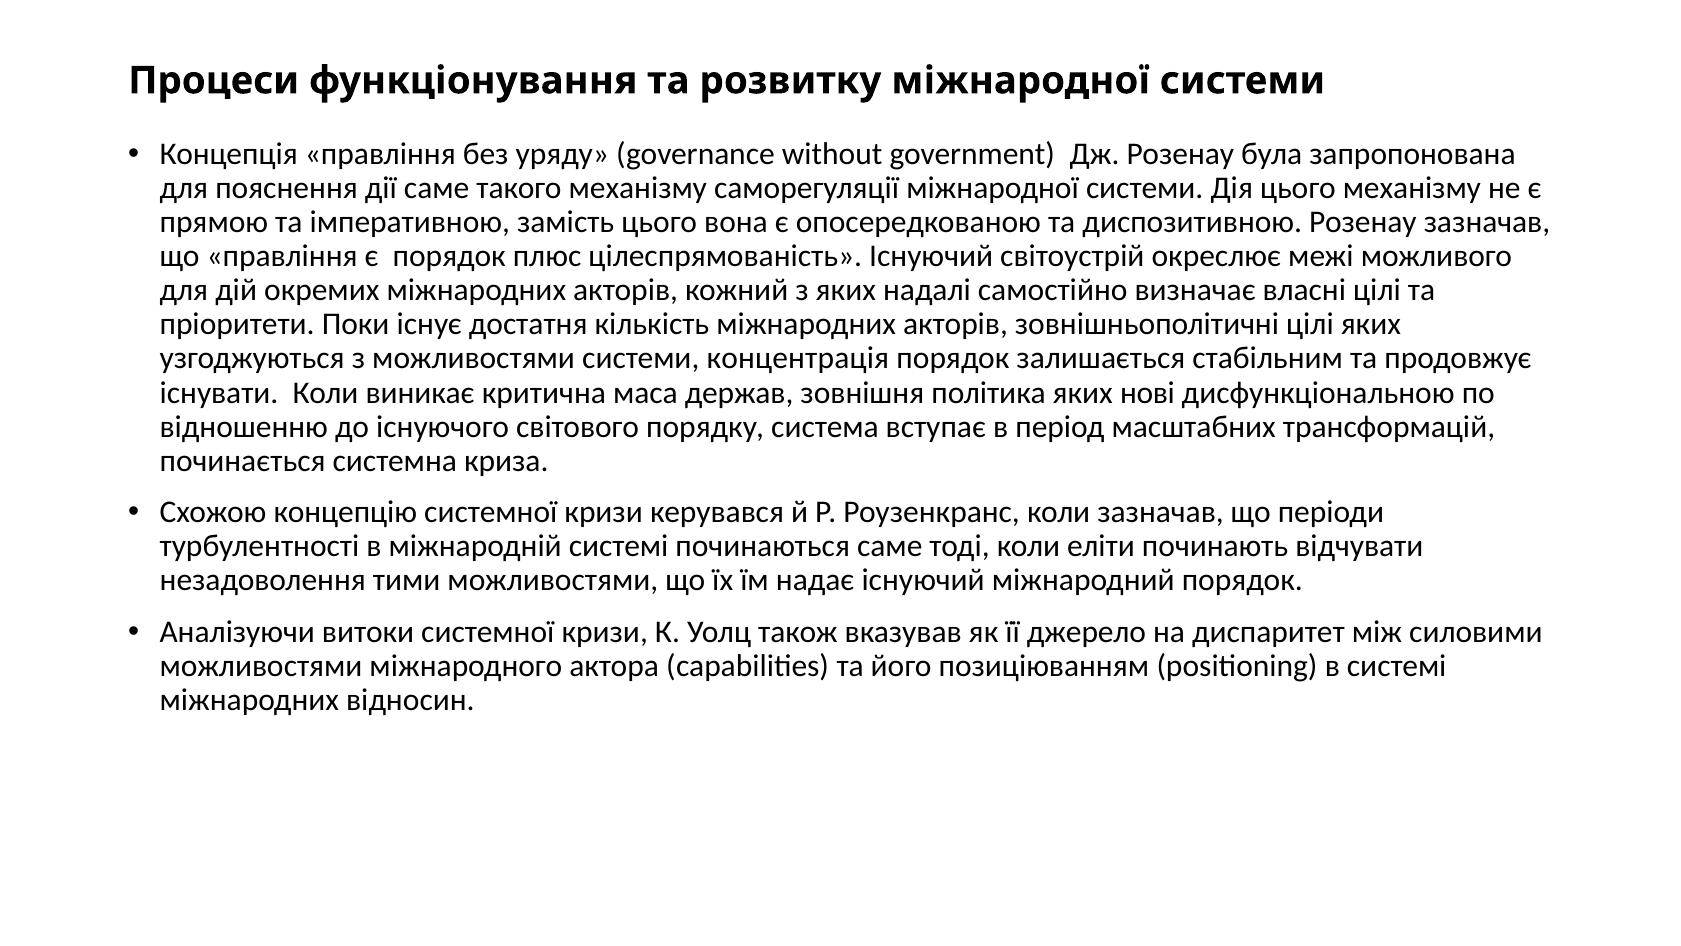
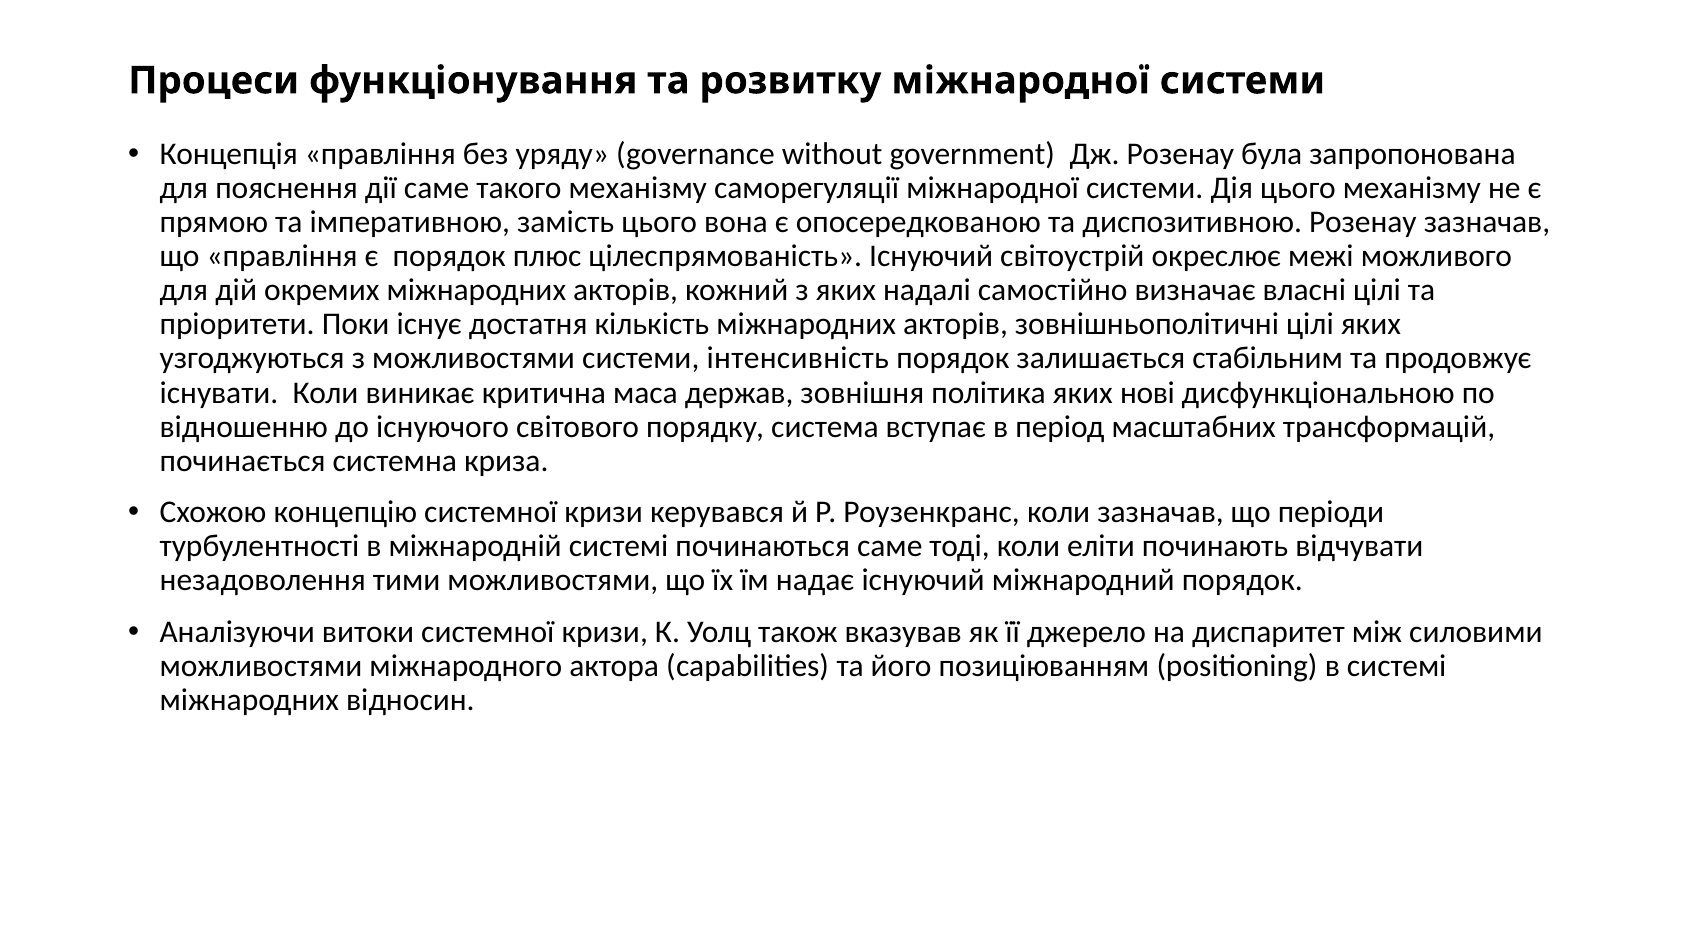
концентрація: концентрація -> інтенсивність
